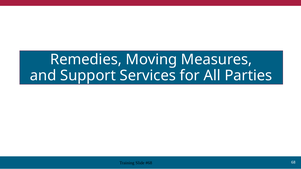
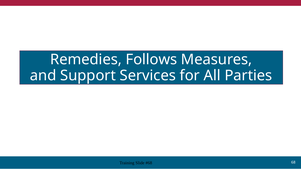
Moving: Moving -> Follows
